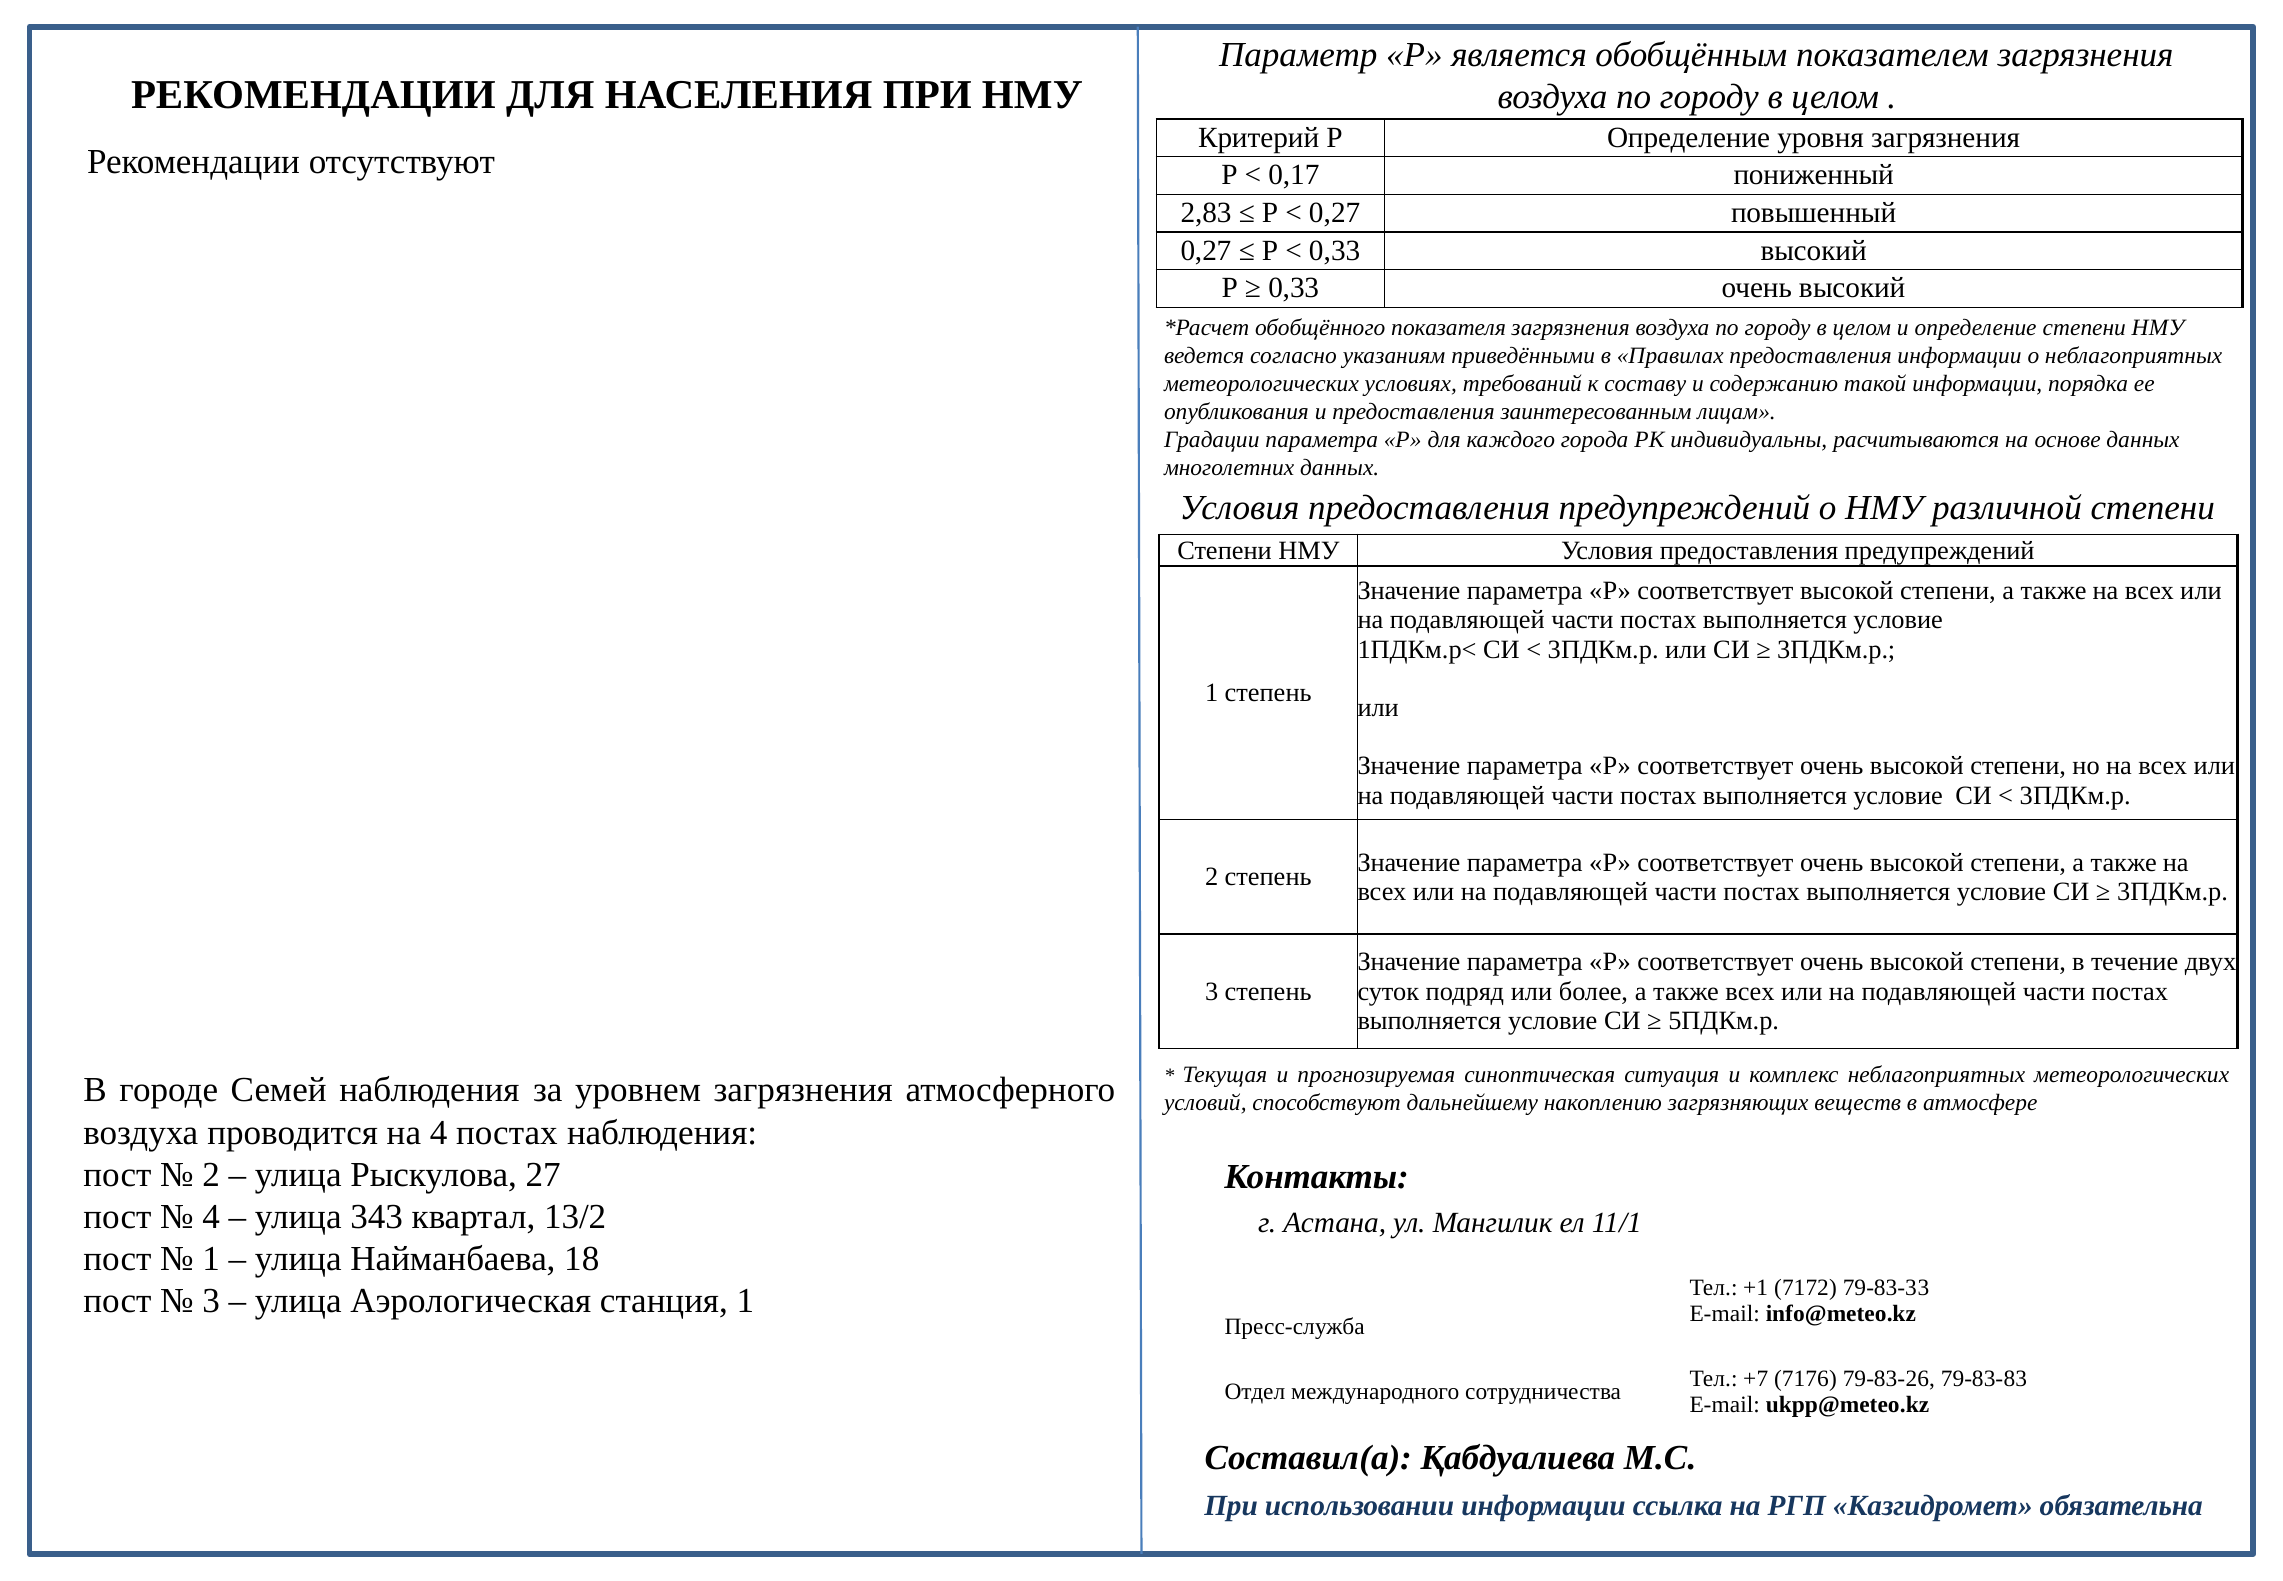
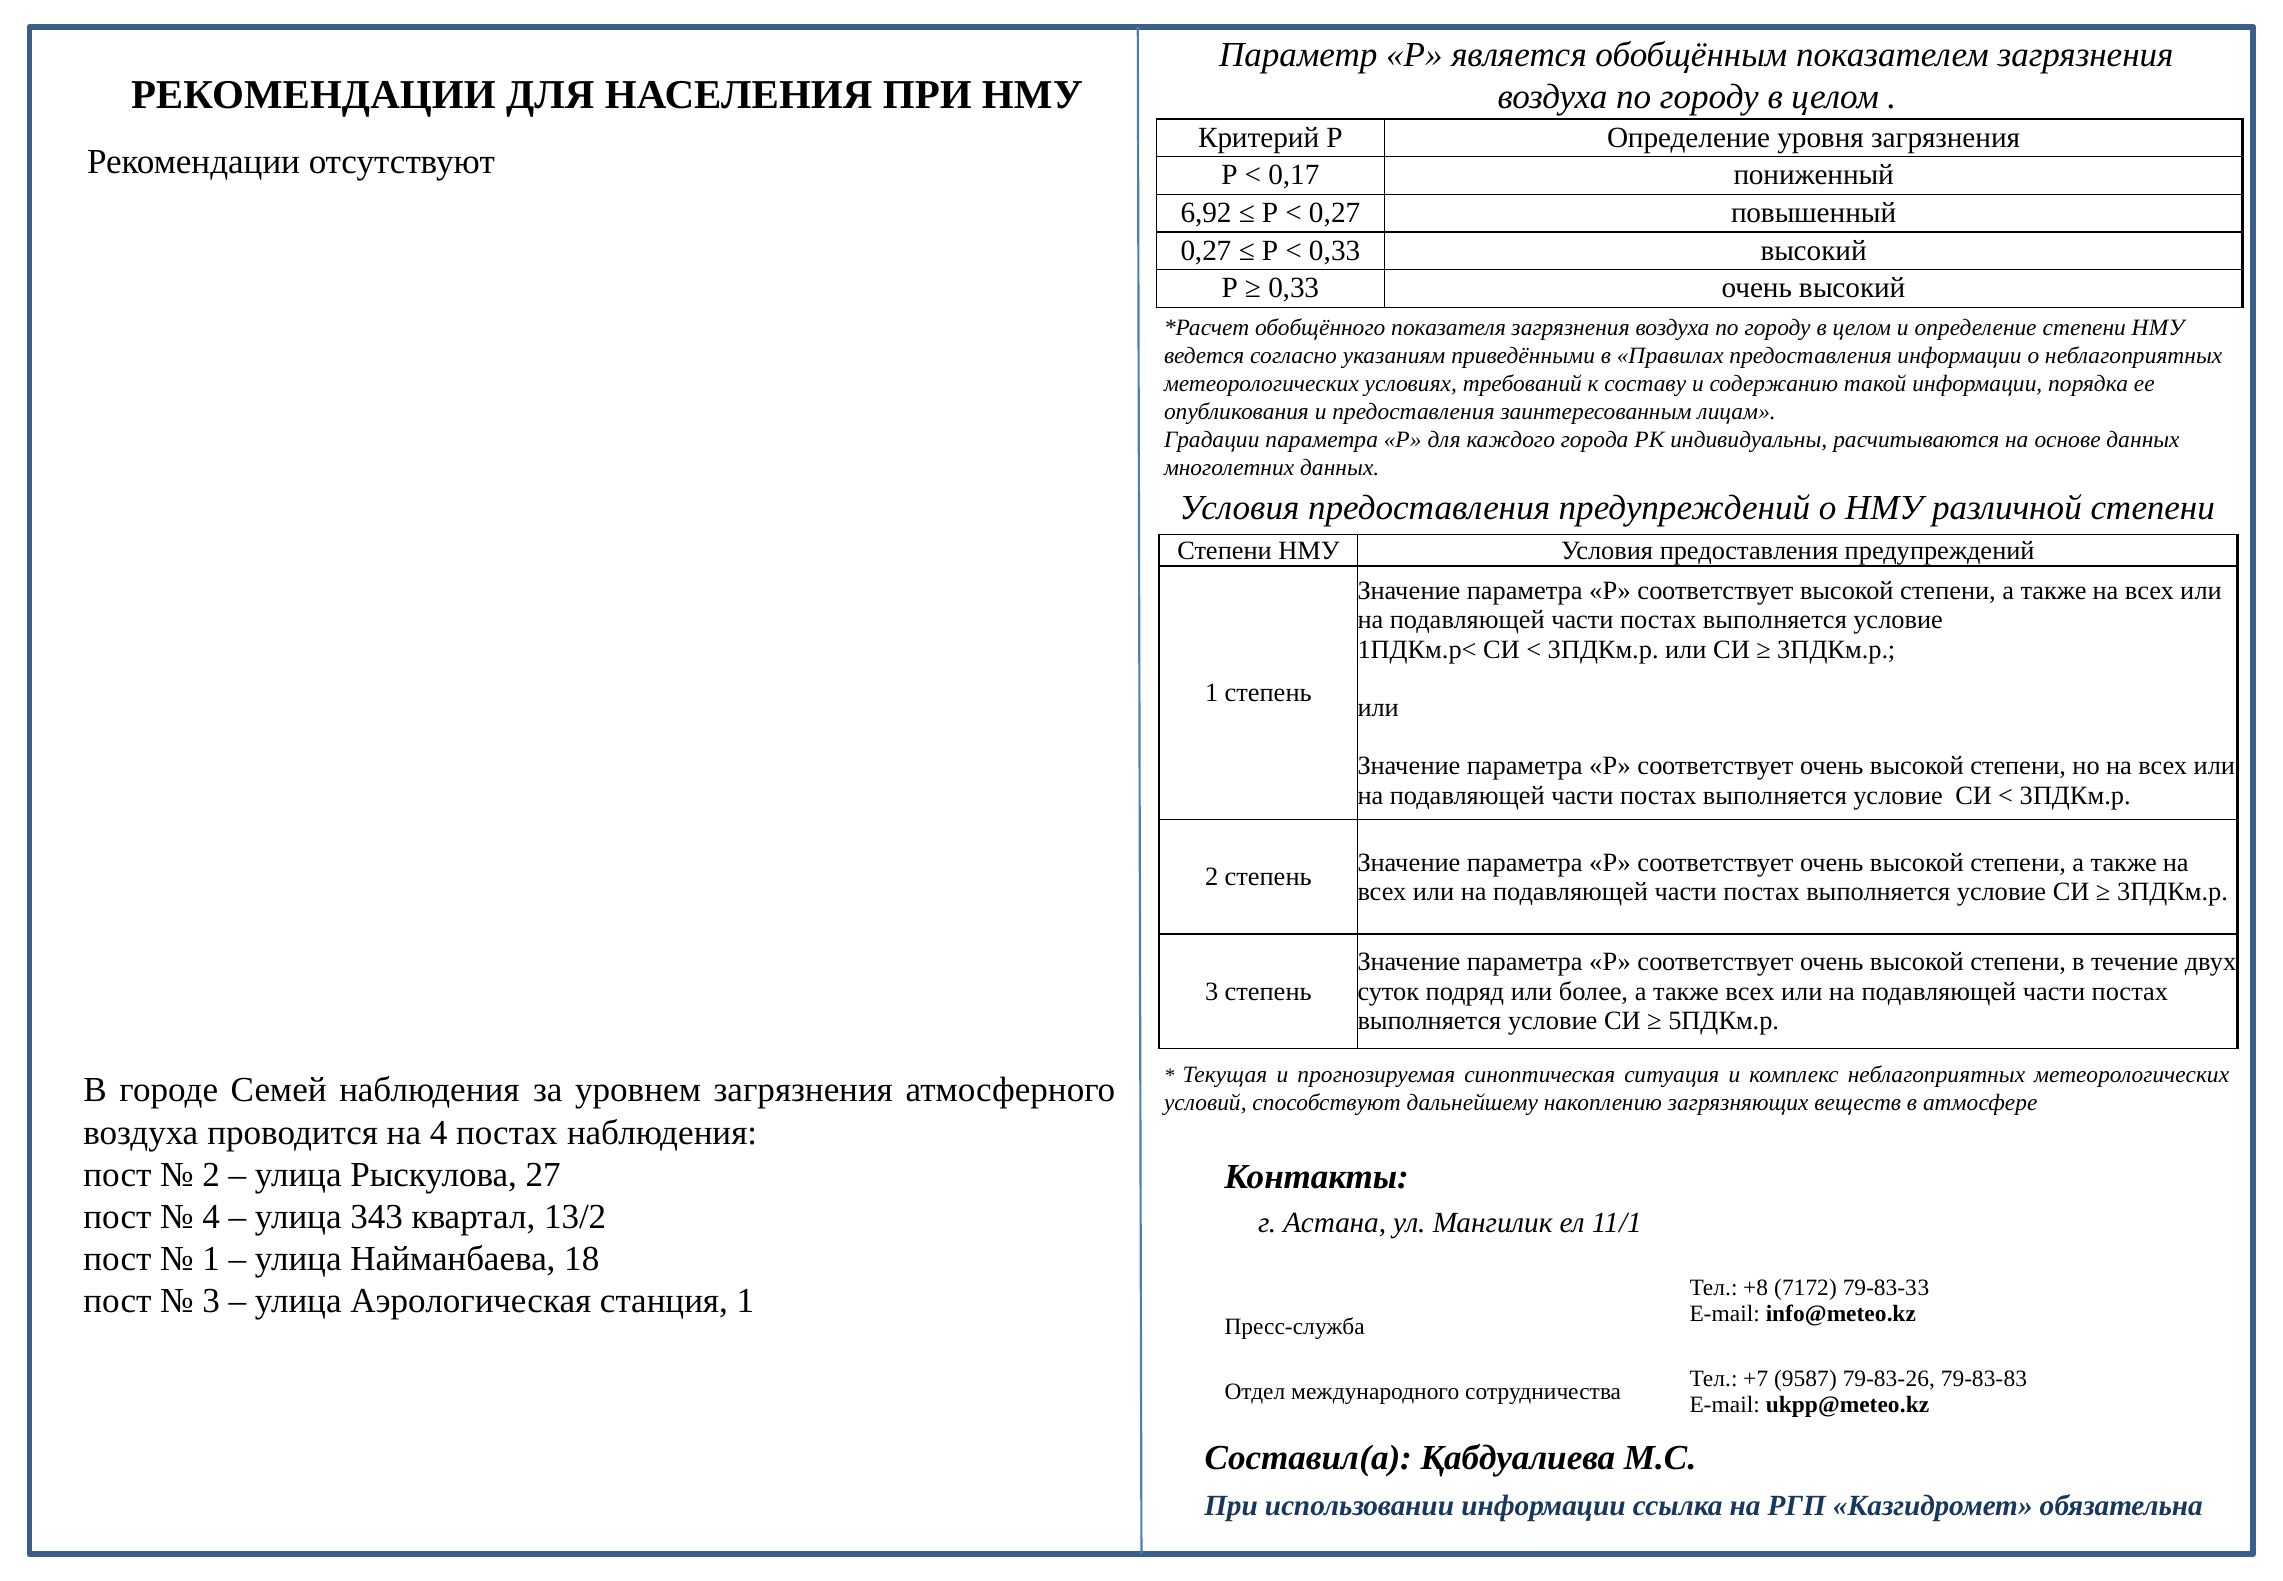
2,83: 2,83 -> 6,92
+1: +1 -> +8
7176: 7176 -> 9587
